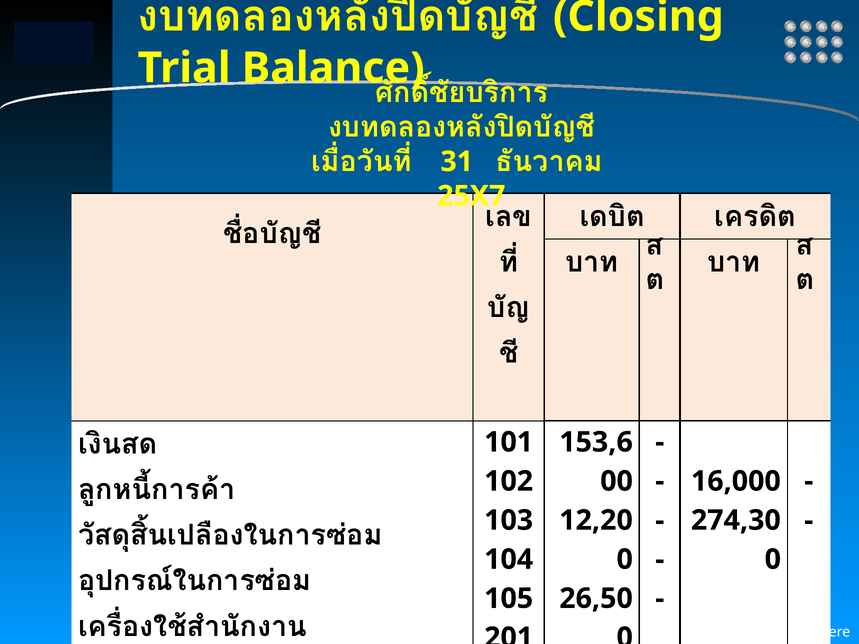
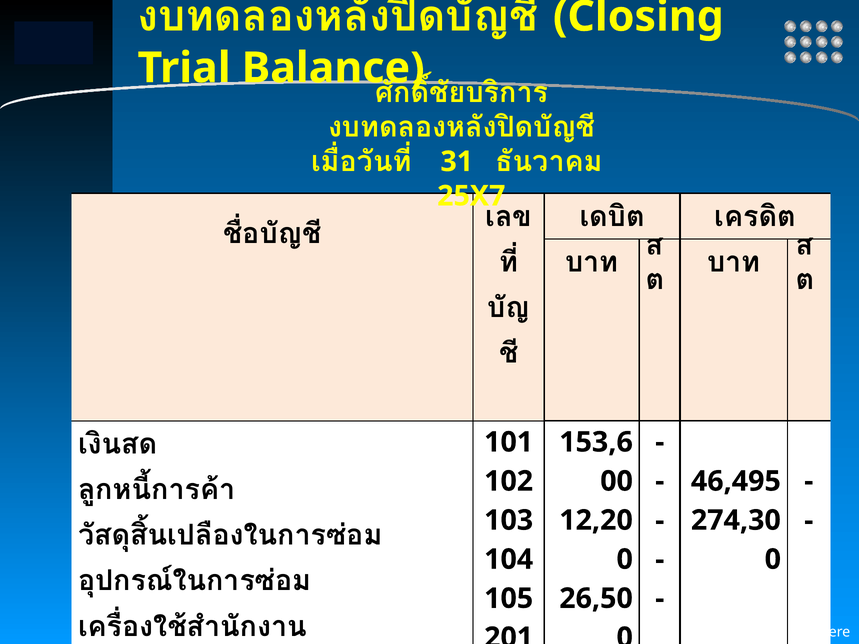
16,000: 16,000 -> 46,495
